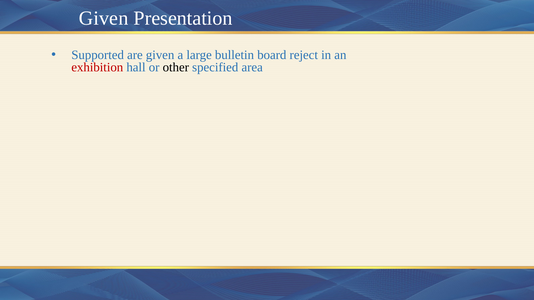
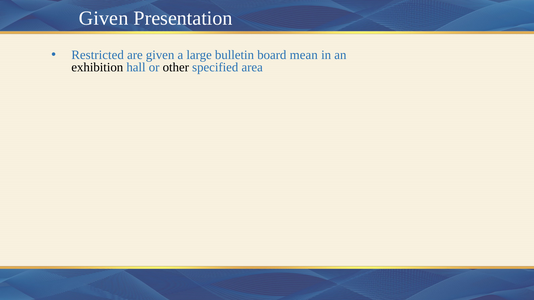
Supported: Supported -> Restricted
reject: reject -> mean
exhibition colour: red -> black
